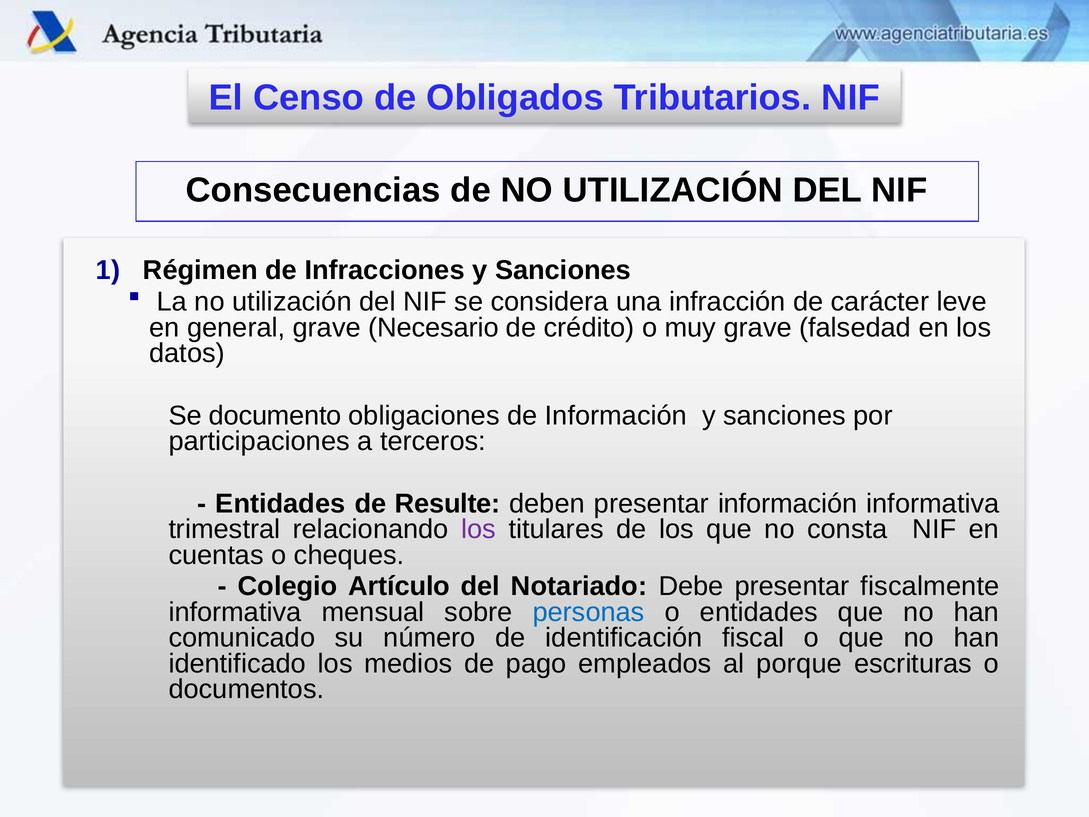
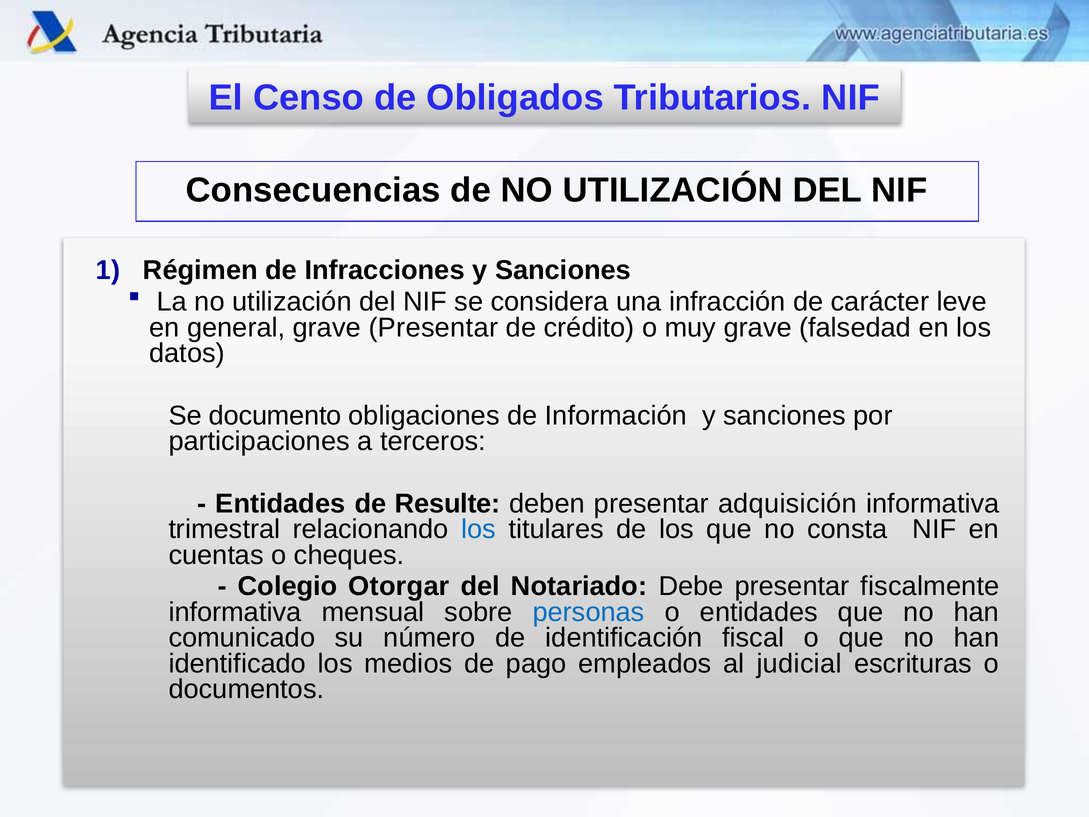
grave Necesario: Necesario -> Presentar
presentar información: información -> adquisición
los at (479, 529) colour: purple -> blue
Artículo: Artículo -> Otorgar
porque: porque -> judicial
